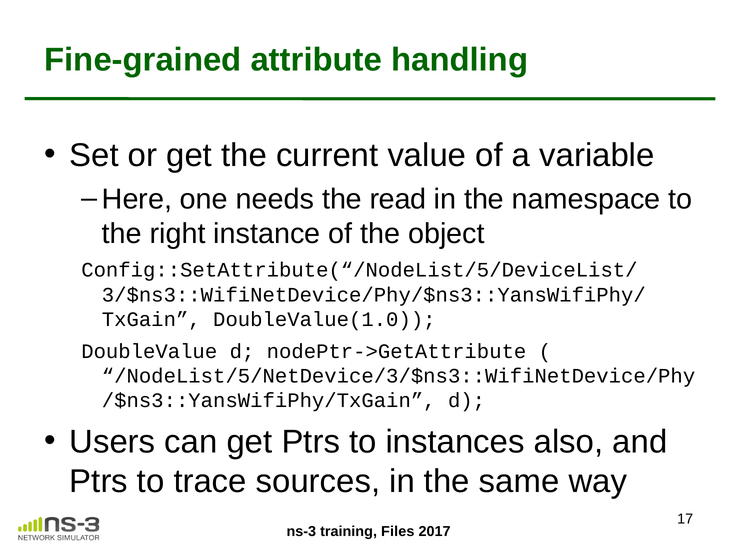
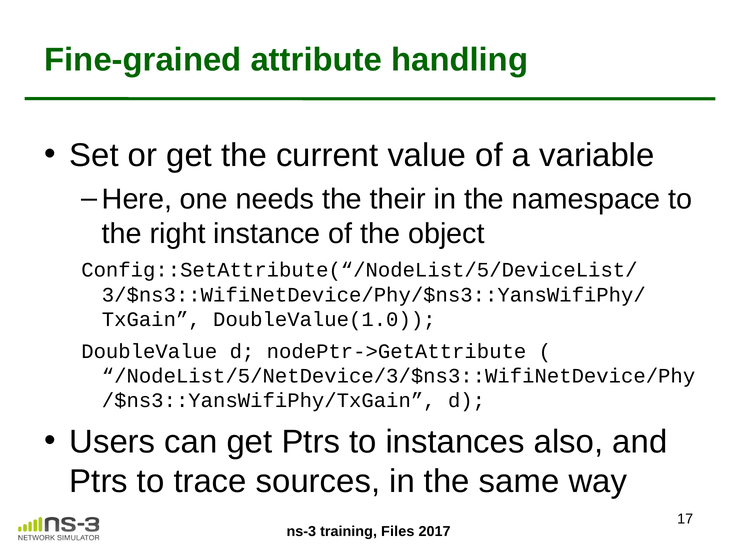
read: read -> their
